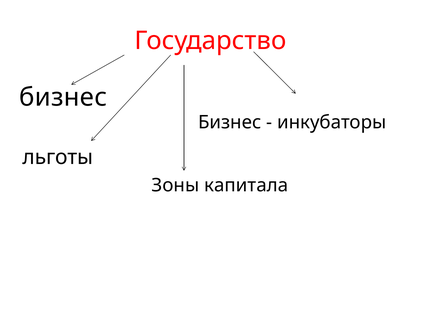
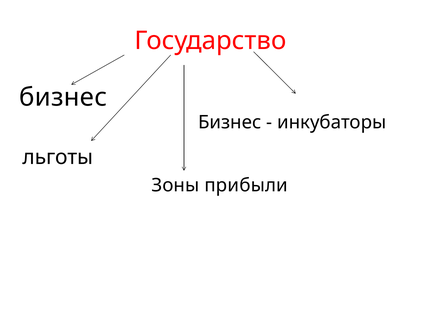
капитала: капитала -> прибыли
